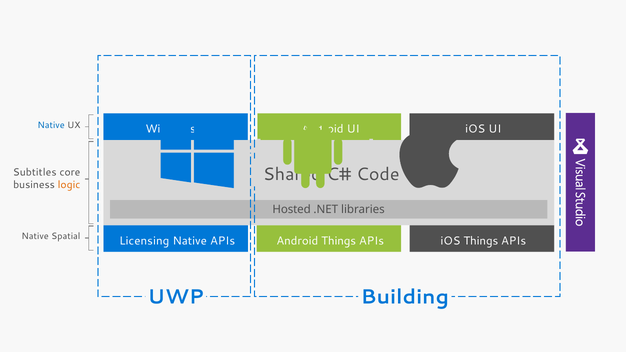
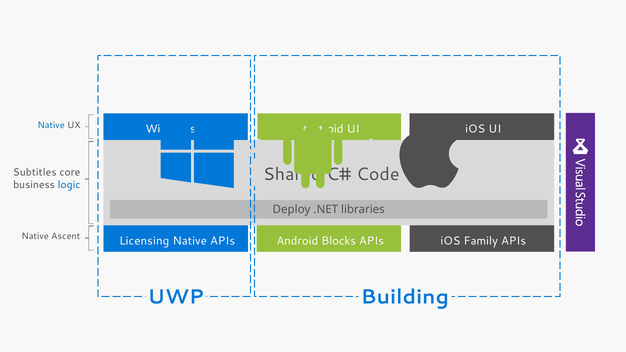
logic colour: orange -> blue
Hosted: Hosted -> Deploy
Spatial: Spatial -> Ascent
Android Things: Things -> Blocks
iOS Things: Things -> Family
